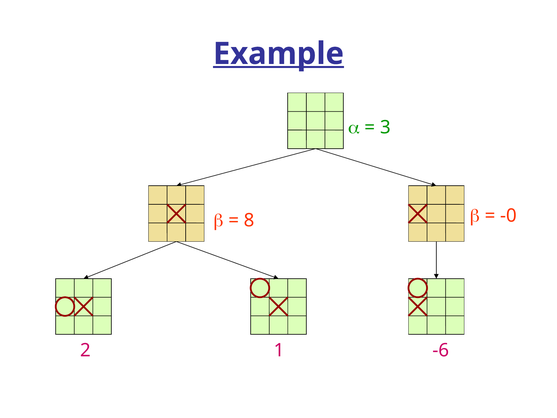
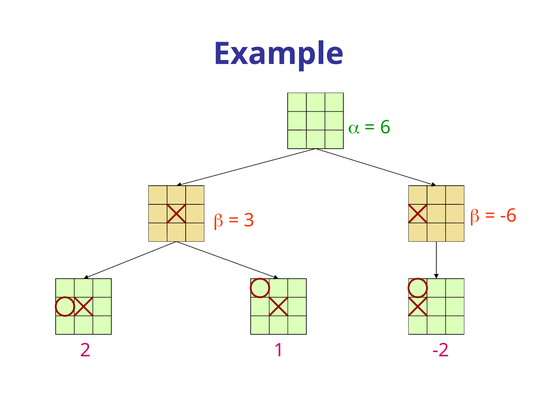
Example underline: present -> none
3: 3 -> 6
-0: -0 -> -6
8: 8 -> 3
-6: -6 -> -2
